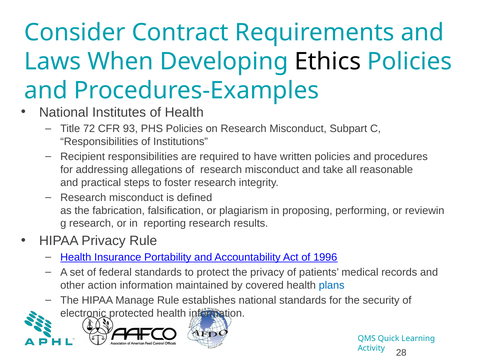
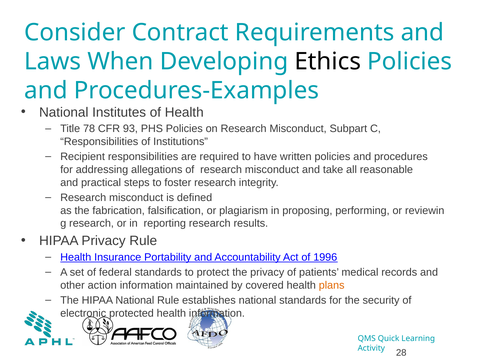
72: 72 -> 78
plans colour: blue -> orange
HIPAA Manage: Manage -> National
